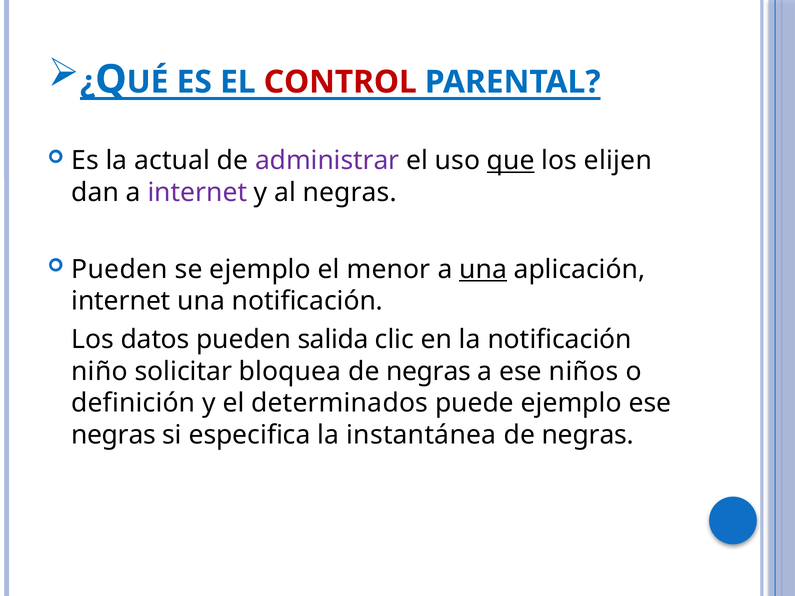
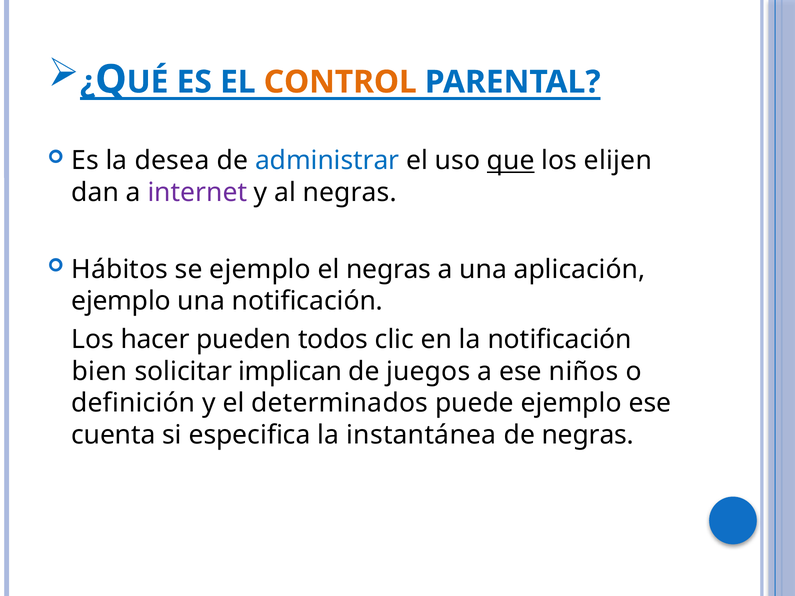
CONTROL colour: red -> orange
actual: actual -> desea
administrar colour: purple -> blue
Pueden at (120, 269): Pueden -> Hábitos
el menor: menor -> negras
una at (483, 269) underline: present -> none
internet at (121, 301): internet -> ejemplo
datos: datos -> hacer
salida: salida -> todos
niño: niño -> bien
bloquea: bloquea -> implican
negras at (429, 372): negras -> juegos
negras at (113, 435): negras -> cuenta
